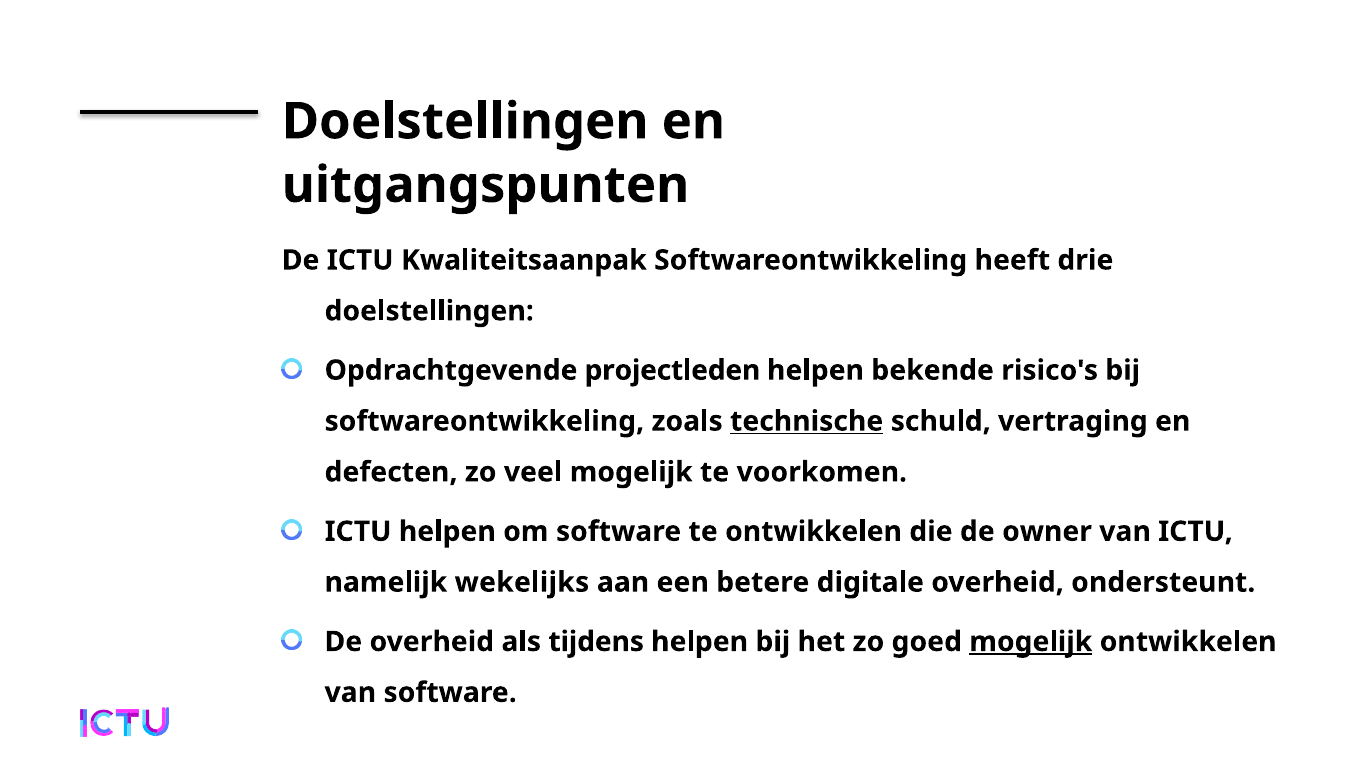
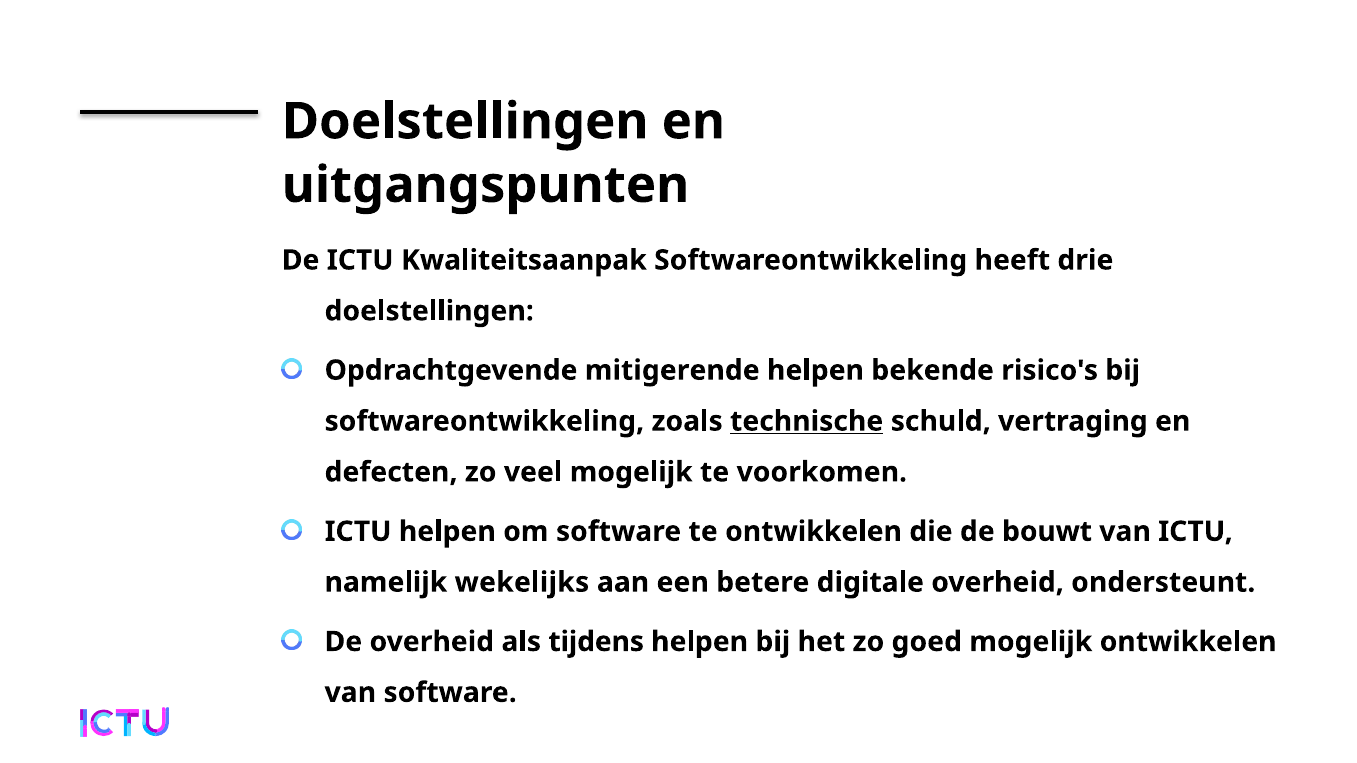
projectleden: projectleden -> mitigerende
owner: owner -> bouwt
mogelijk at (1031, 642) underline: present -> none
